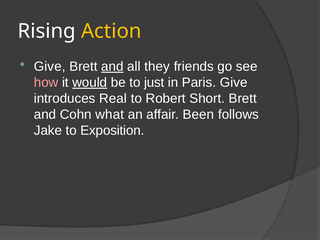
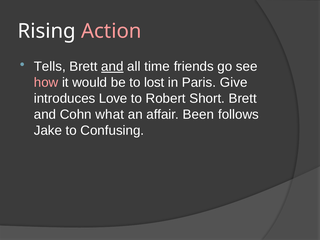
Action colour: yellow -> pink
Give at (50, 67): Give -> Tells
they: they -> time
would underline: present -> none
just: just -> lost
Real: Real -> Love
Exposition: Exposition -> Confusing
